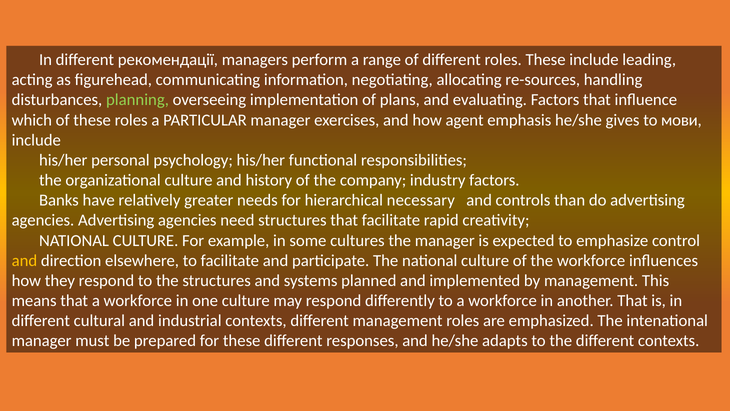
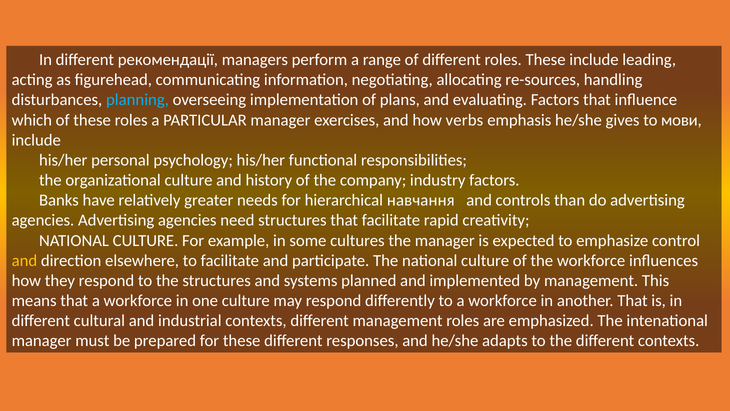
planning colour: light green -> light blue
agent: agent -> verbs
necessary: necessary -> навчання
